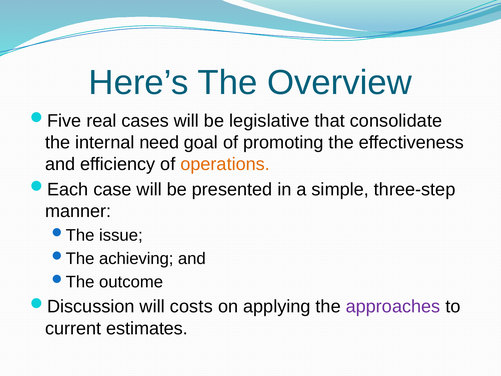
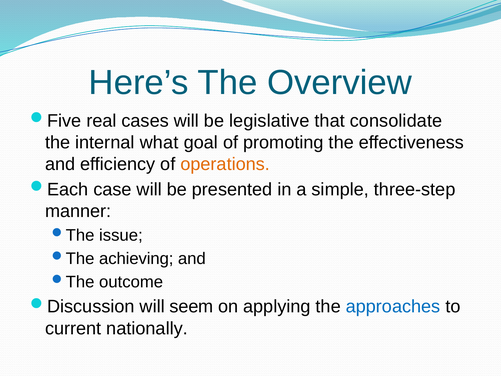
need: need -> what
costs: costs -> seem
approaches colour: purple -> blue
estimates: estimates -> nationally
